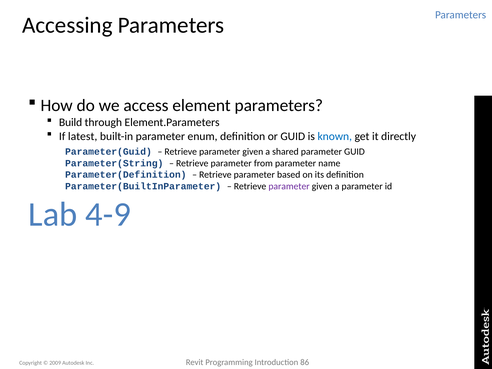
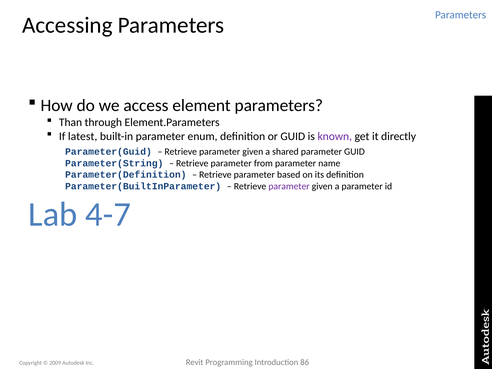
Build: Build -> Than
known colour: blue -> purple
4-9: 4-9 -> 4-7
